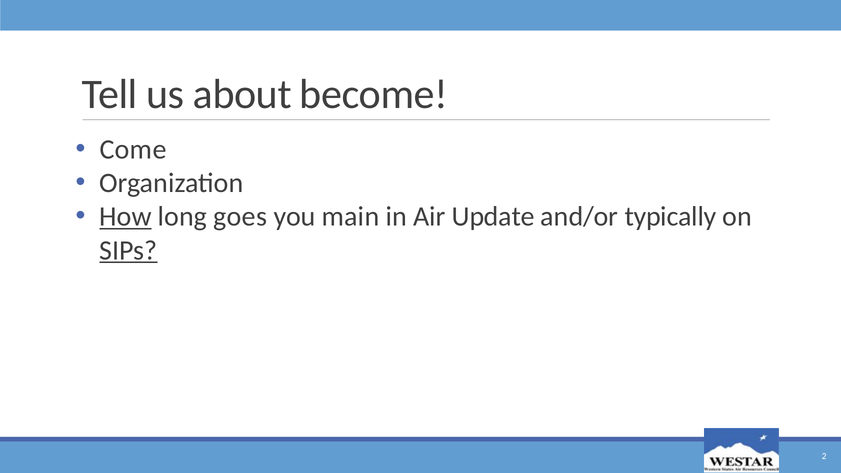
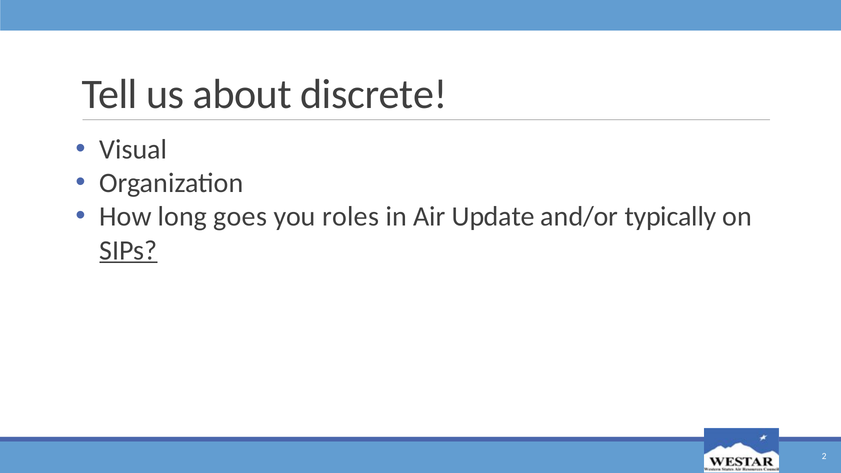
become: become -> discrete
Come: Come -> Visual
How underline: present -> none
main: main -> roles
